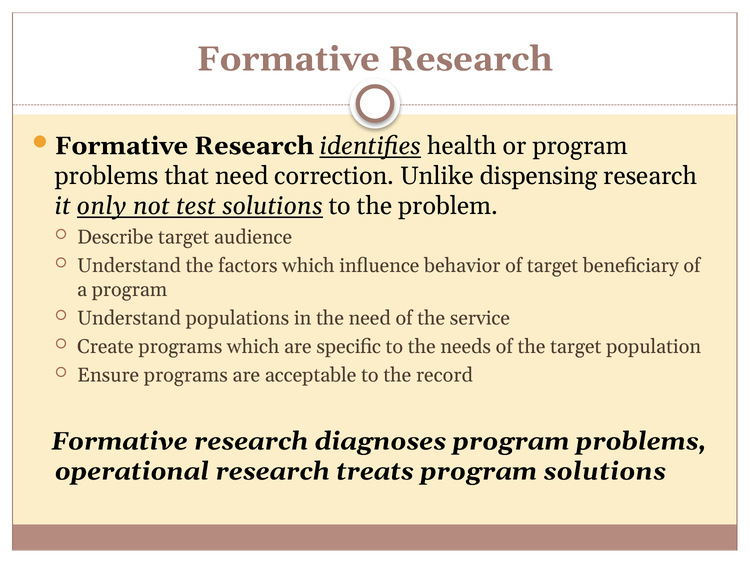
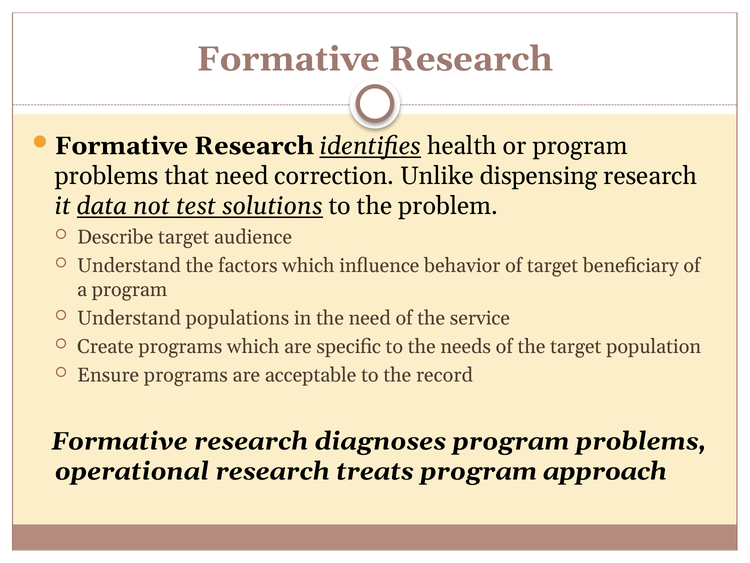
only: only -> data
program solutions: solutions -> approach
